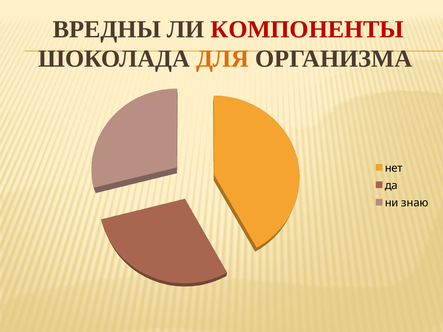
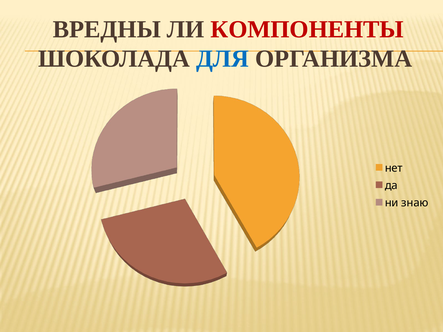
ДЛЯ colour: orange -> blue
